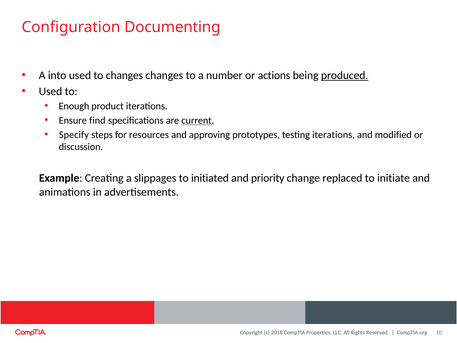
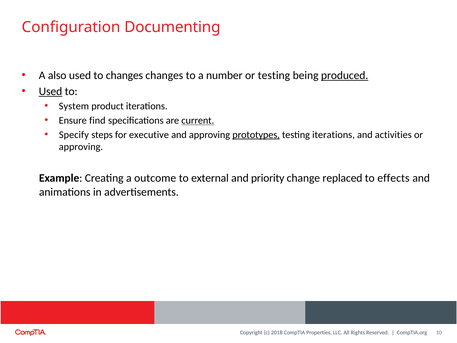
into: into -> also
or actions: actions -> testing
Used at (51, 91) underline: none -> present
Enough: Enough -> System
resources: resources -> executive
prototypes underline: none -> present
modified: modified -> activities
discussion at (81, 147): discussion -> approving
slippages: slippages -> outcome
initiated: initiated -> external
initiate: initiate -> effects
